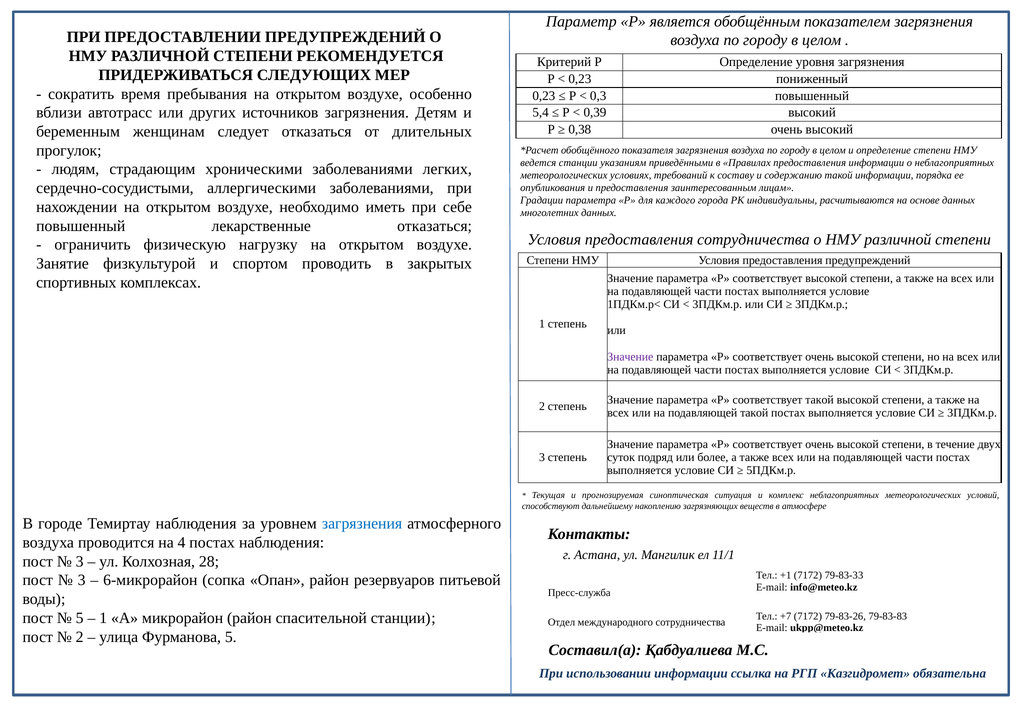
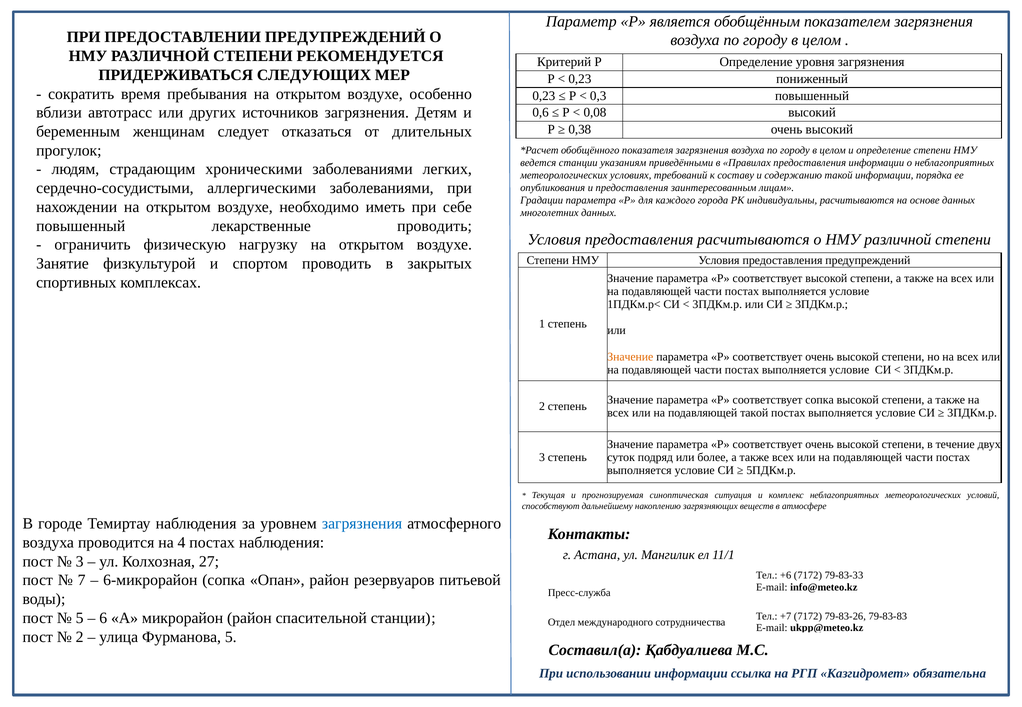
5,4: 5,4 -> 0,6
0,39: 0,39 -> 0,08
лекарственные отказаться: отказаться -> проводить
предоставления сотрудничества: сотрудничества -> расчитываются
Значение at (630, 357) colour: purple -> orange
соответствует такой: такой -> сопка
28: 28 -> 27
+1: +1 -> +6
3 at (82, 581): 3 -> 7
1 at (103, 618): 1 -> 6
